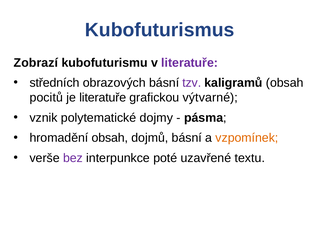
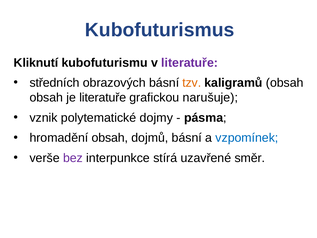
Zobrazí: Zobrazí -> Kliknutí
tzv colour: purple -> orange
pocitů at (46, 98): pocitů -> obsah
výtvarné: výtvarné -> narušuje
vzpomínek colour: orange -> blue
poté: poté -> stírá
textu: textu -> směr
